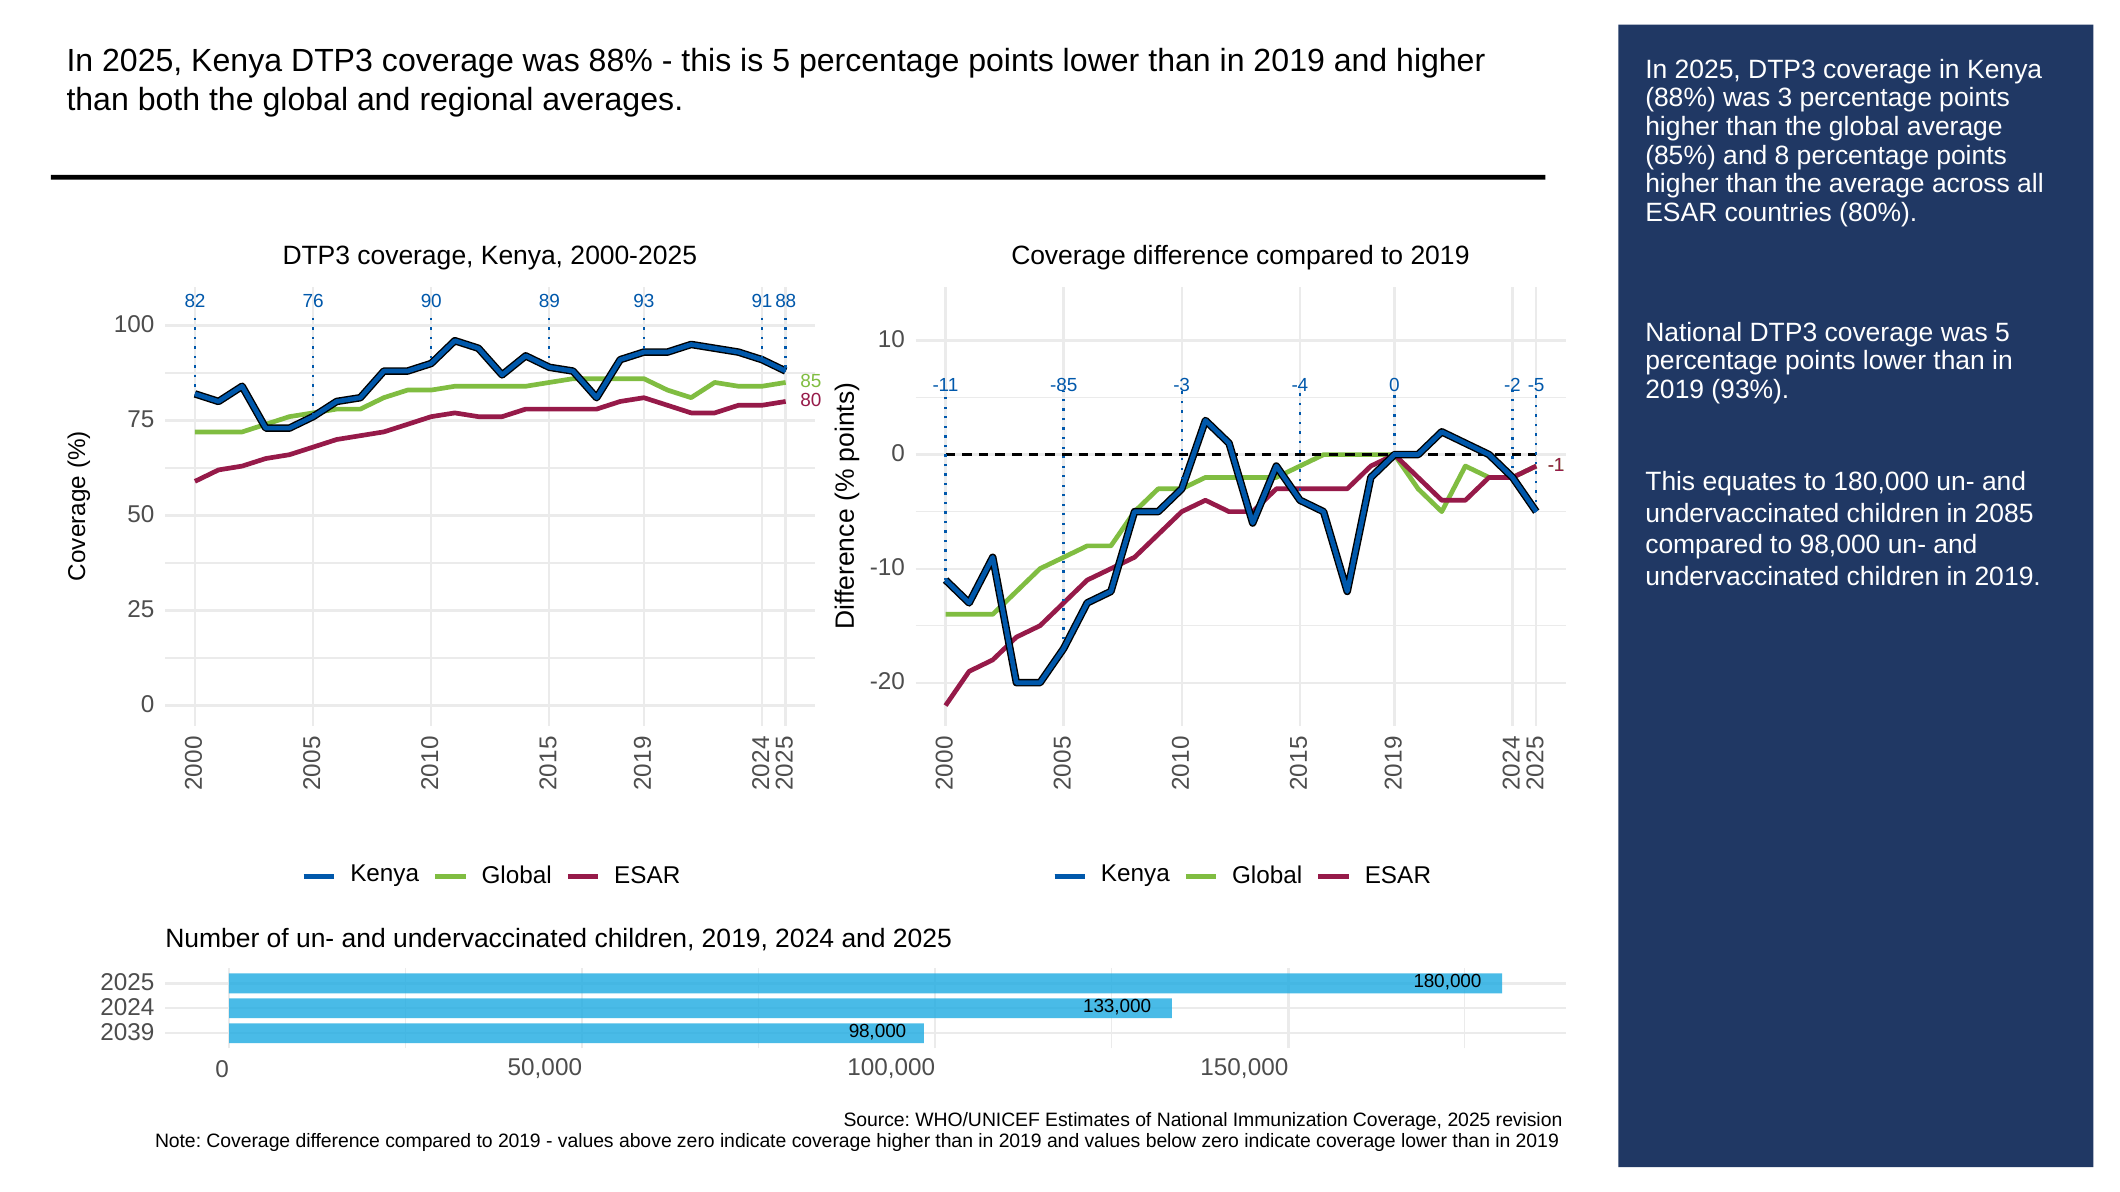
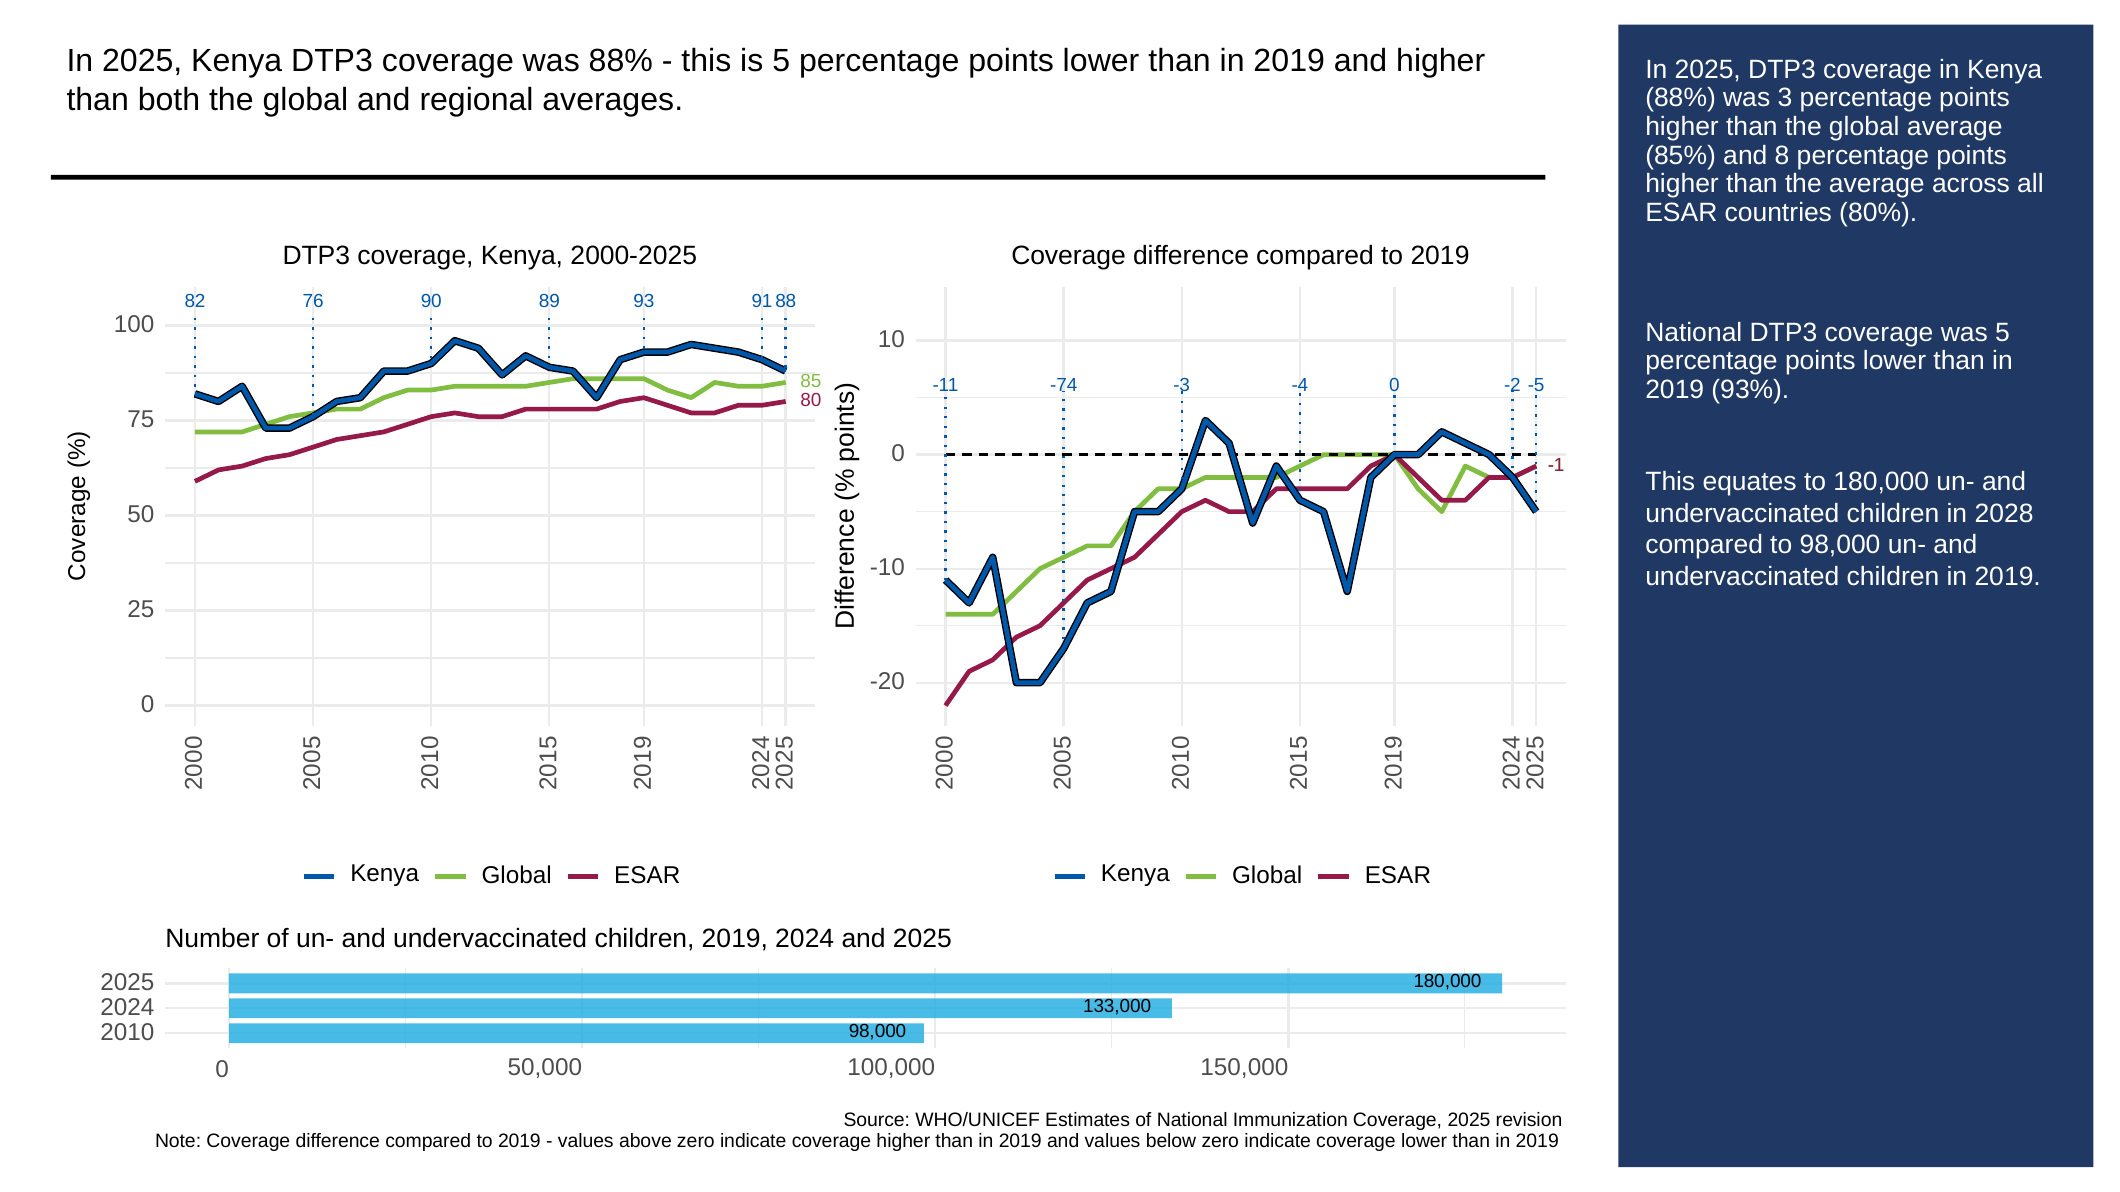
-85: -85 -> -74
2085: 2085 -> 2028
2039: 2039 -> 2010
